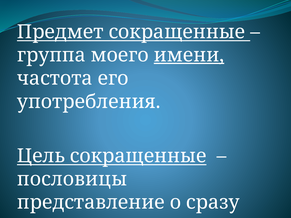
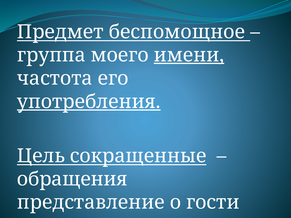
Предмет сокращенные: сокращенные -> беспомощное
употребления underline: none -> present
пословицы: пословицы -> обращения
сразу: сразу -> гости
